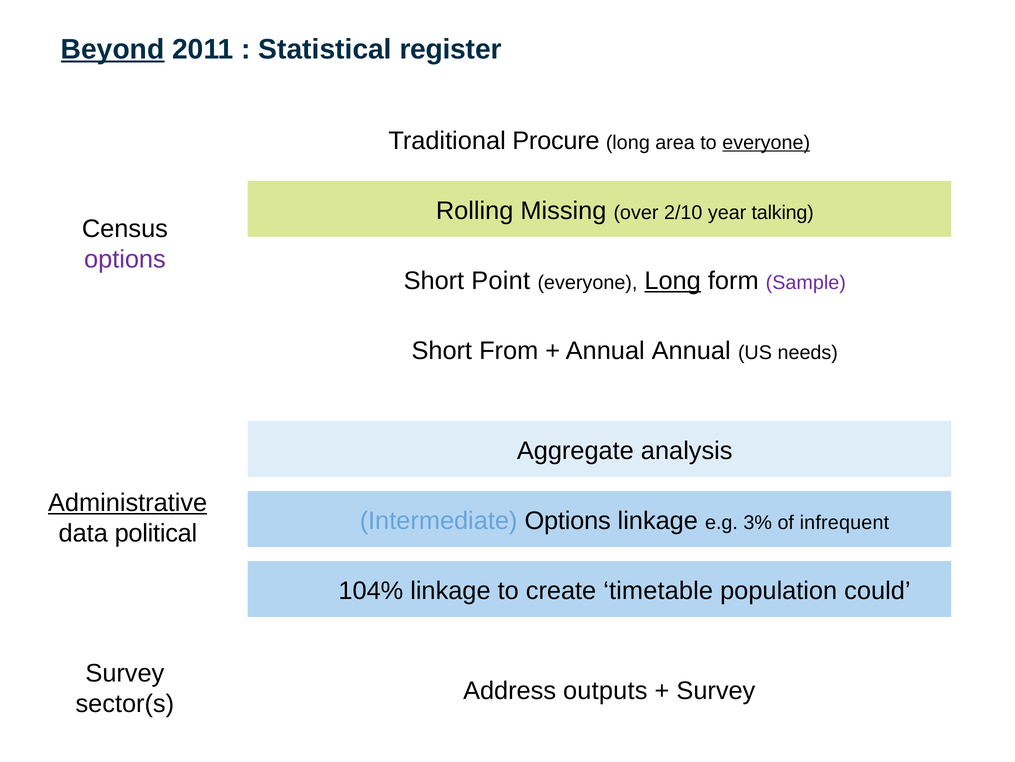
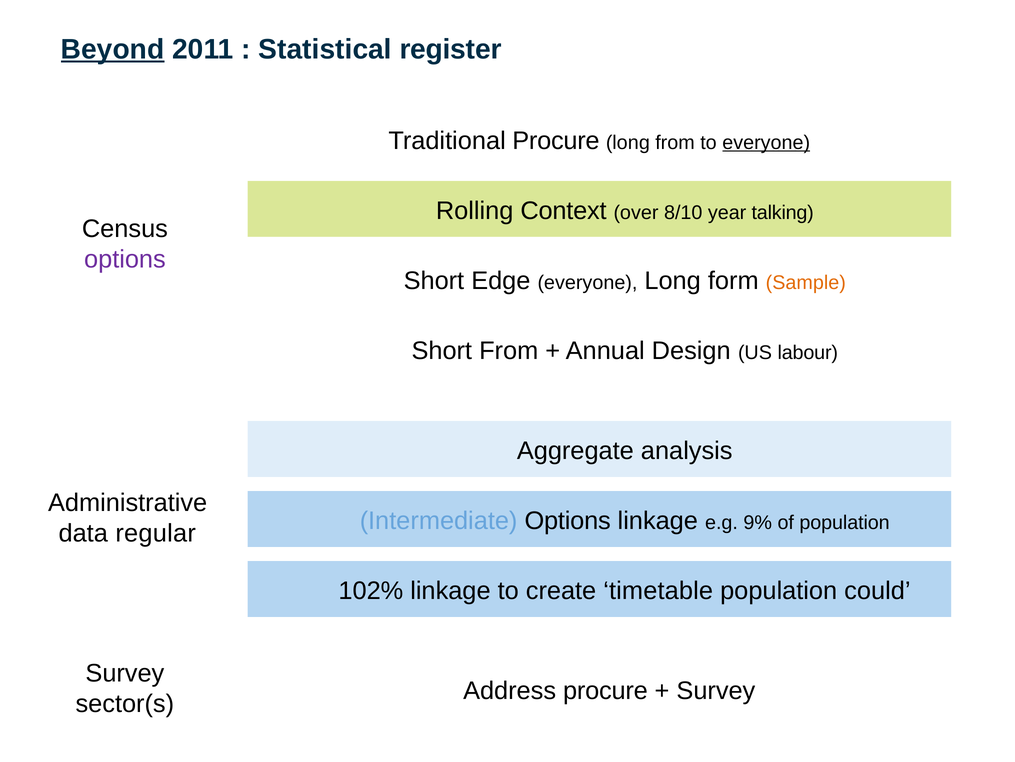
long area: area -> from
Missing: Missing -> Context
2/10: 2/10 -> 8/10
Point: Point -> Edge
Long at (673, 280) underline: present -> none
Sample colour: purple -> orange
Annual Annual: Annual -> Design
needs: needs -> labour
Administrative underline: present -> none
3%: 3% -> 9%
of infrequent: infrequent -> population
political: political -> regular
104%: 104% -> 102%
Address outputs: outputs -> procure
